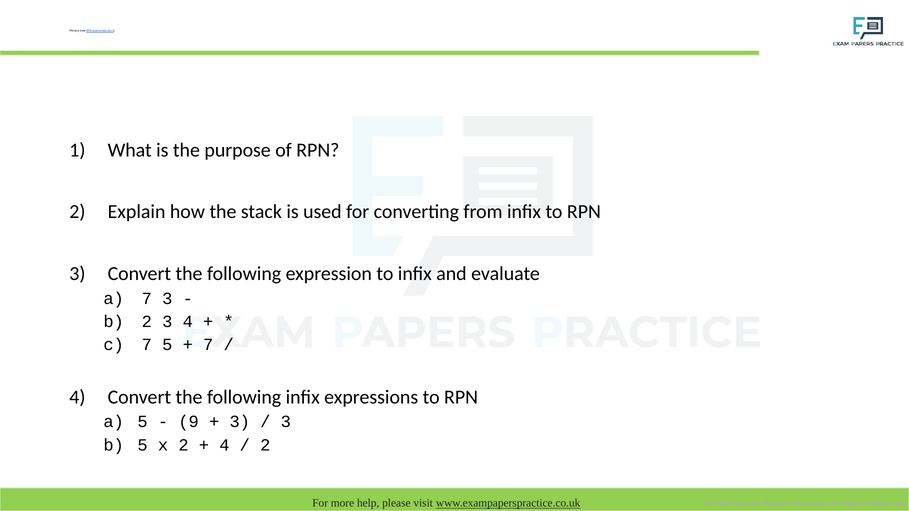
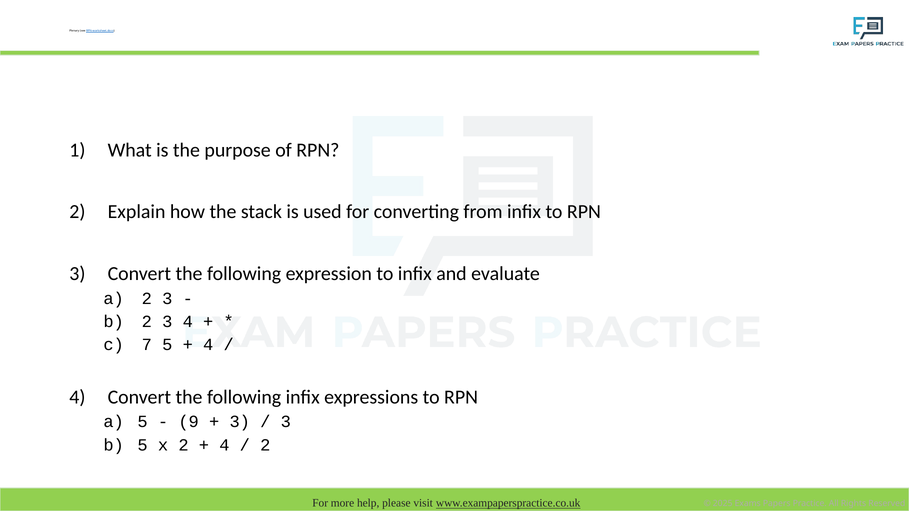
7 at (147, 299): 7 -> 2
7 at (208, 345): 7 -> 4
